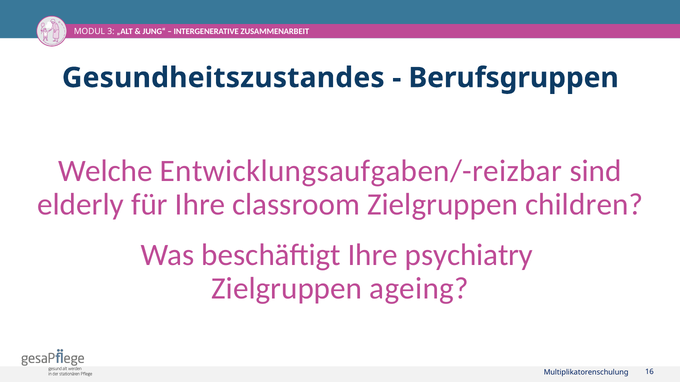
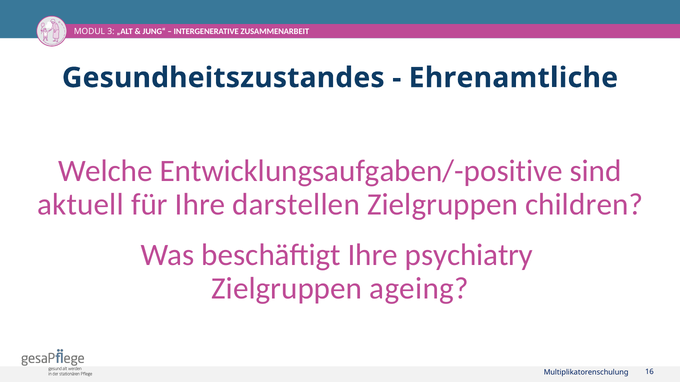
Berufsgruppen: Berufsgruppen -> Ehrenamtliche
Entwicklungsaufgaben/-reizbar: Entwicklungsaufgaben/-reizbar -> Entwicklungsaufgaben/-positive
elderly: elderly -> aktuell
classroom: classroom -> darstellen
